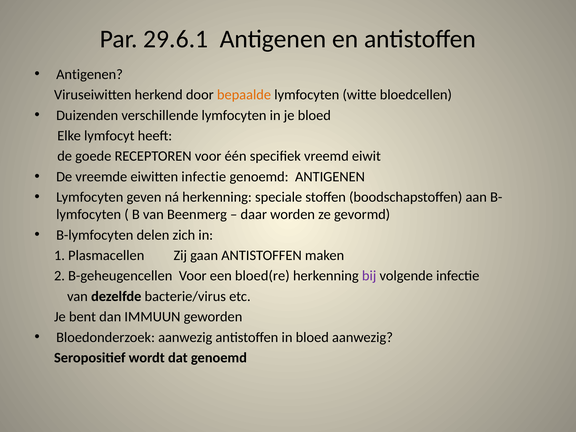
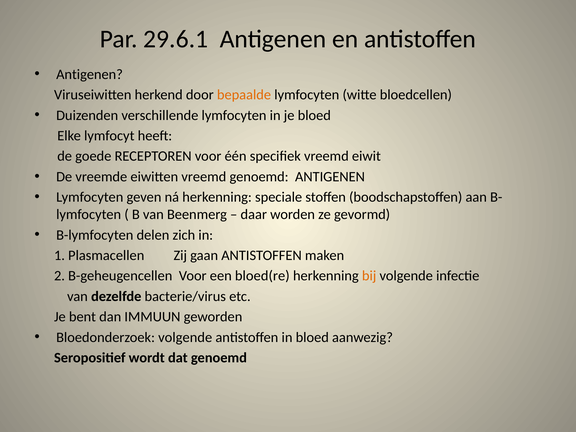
eiwitten infectie: infectie -> vreemd
bij colour: purple -> orange
Bloedonderzoek aanwezig: aanwezig -> volgende
